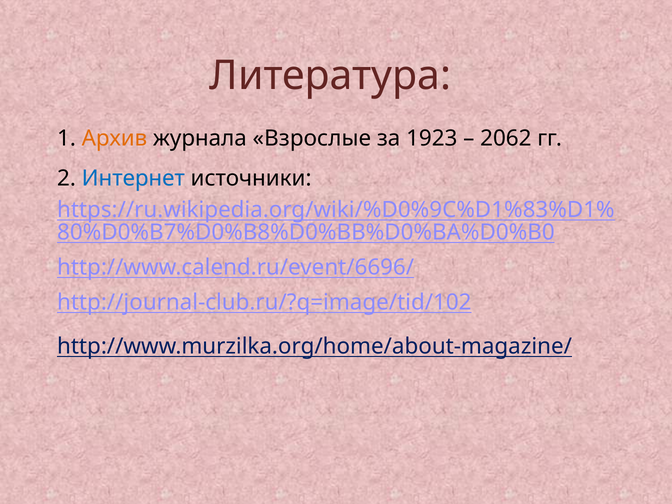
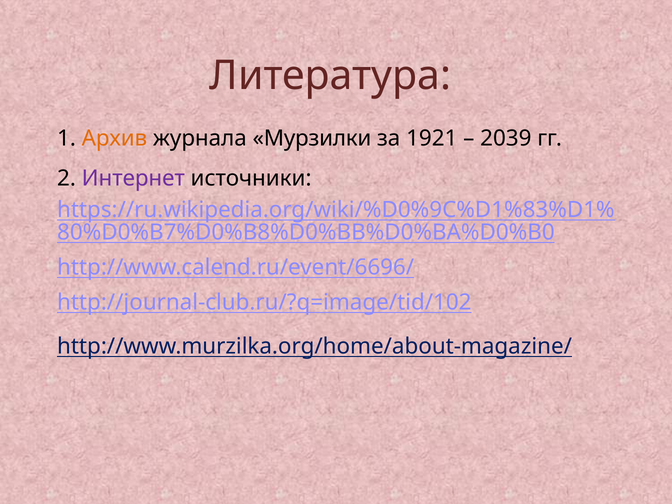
Взрослые: Взрослые -> Мурзилки
1923: 1923 -> 1921
2062: 2062 -> 2039
Интернет colour: blue -> purple
